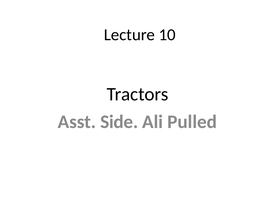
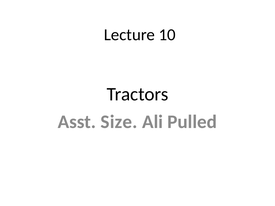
Side: Side -> Size
